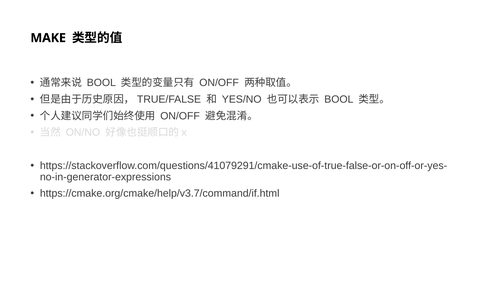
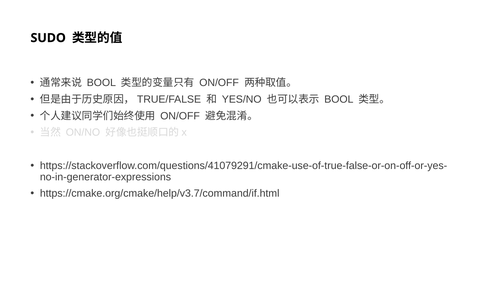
MAKE: MAKE -> SUDO
